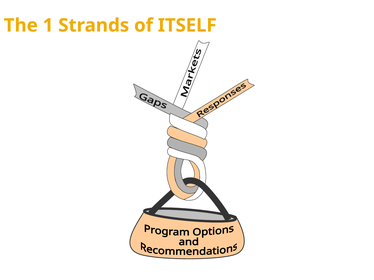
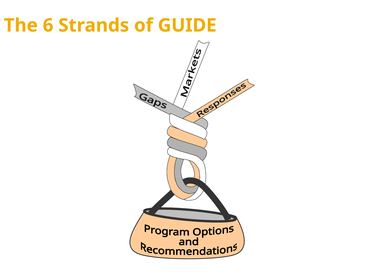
1: 1 -> 6
ITSELF: ITSELF -> GUIDE
